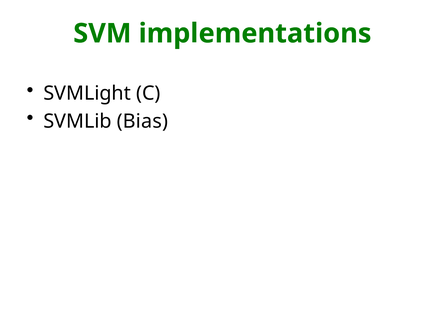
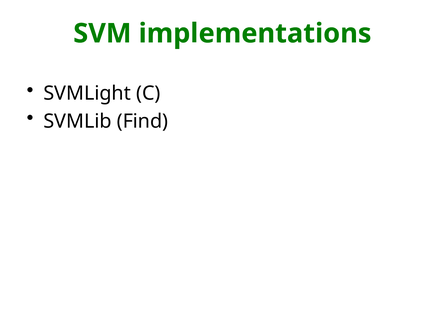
Bias: Bias -> Find
